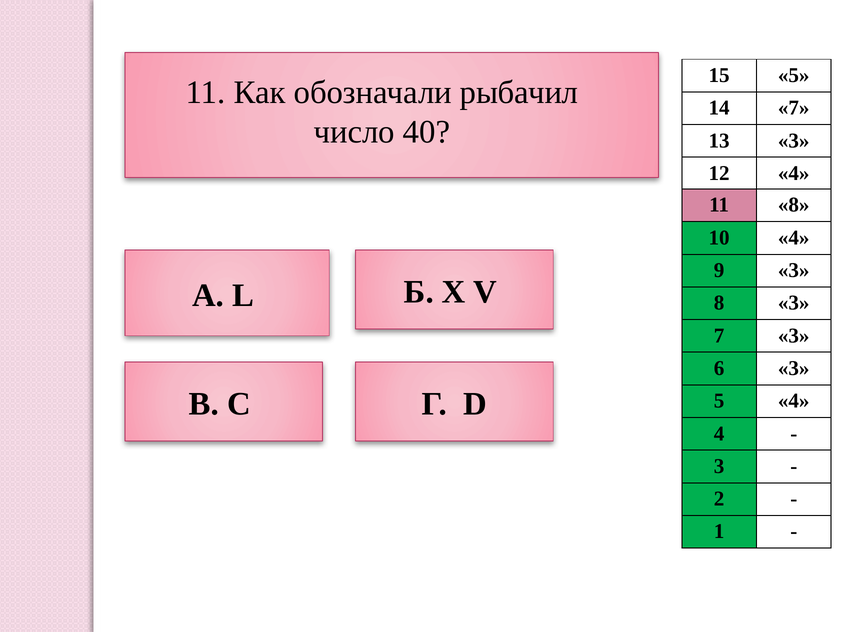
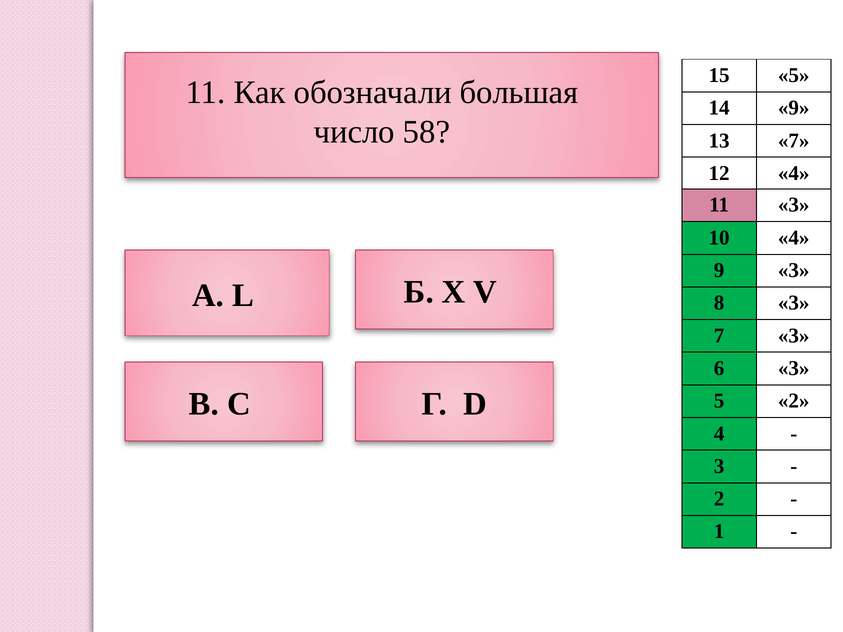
рыбачил: рыбачил -> большая
14 7: 7 -> 9
40: 40 -> 58
13 3: 3 -> 7
11 8: 8 -> 3
5 4: 4 -> 2
